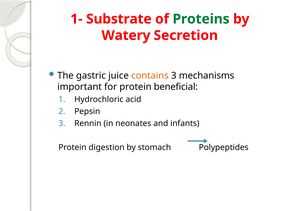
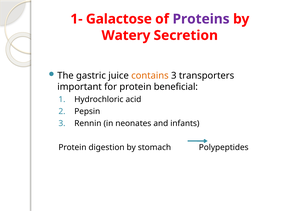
Substrate: Substrate -> Galactose
Proteins colour: green -> purple
mechanisms: mechanisms -> transporters
